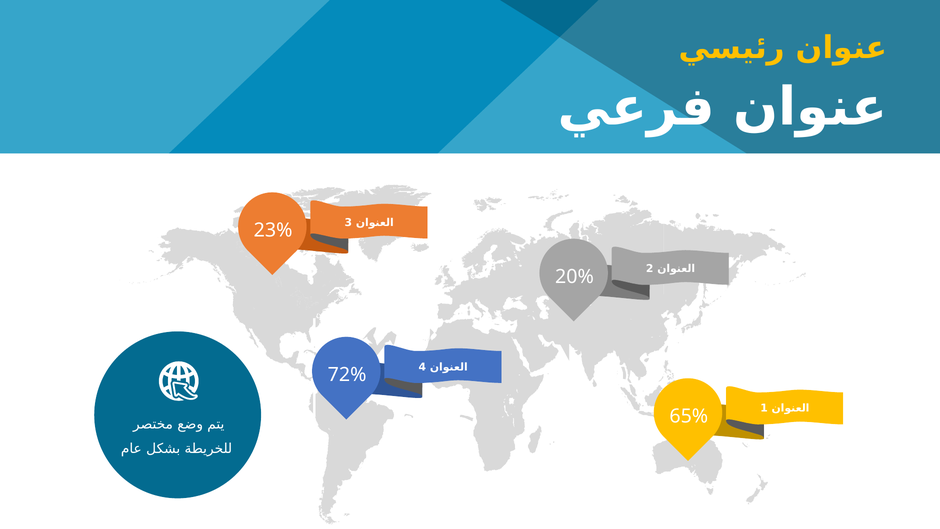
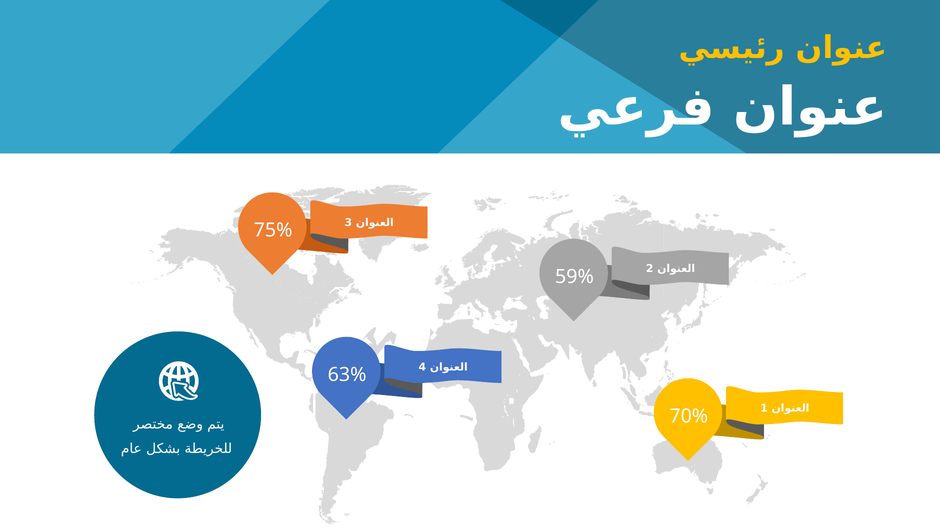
23%: 23% -> 75%
20%: 20% -> 59%
72%: 72% -> 63%
65%: 65% -> 70%
